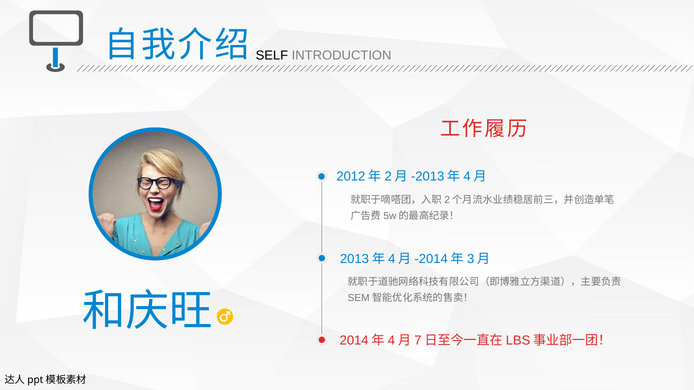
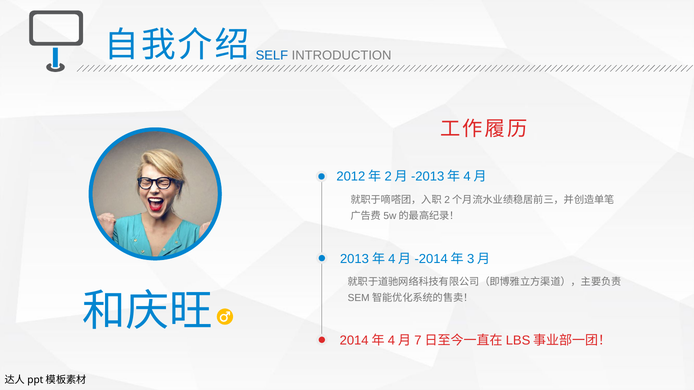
SELF colour: black -> blue
